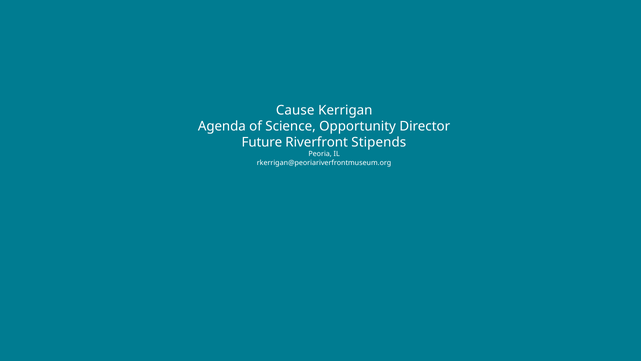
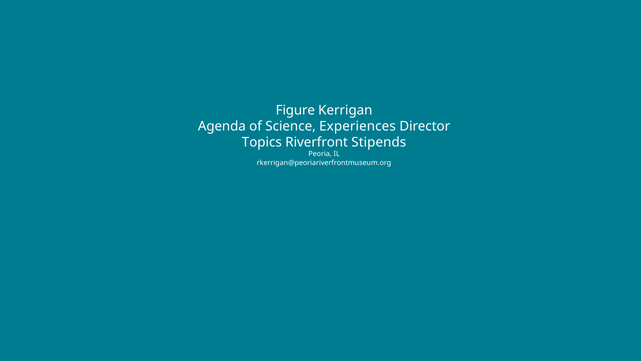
Cause: Cause -> Figure
Opportunity: Opportunity -> Experiences
Future: Future -> Topics
